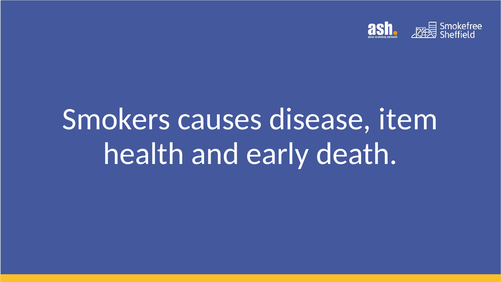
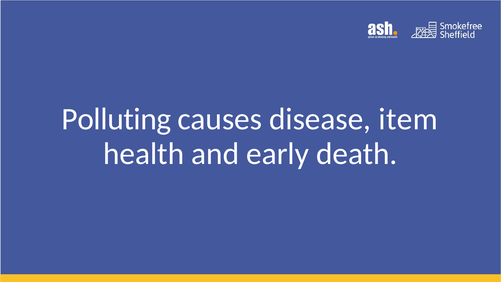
Smokers: Smokers -> Polluting
